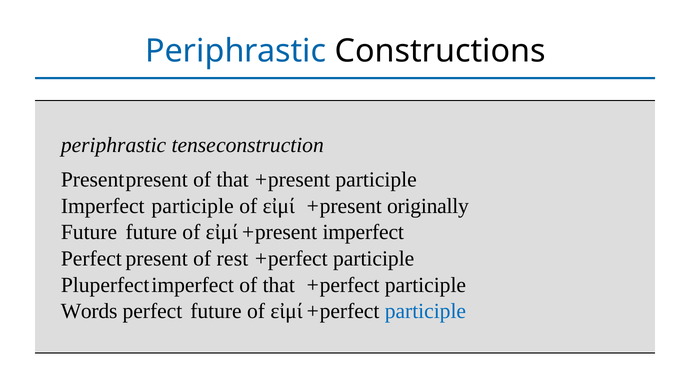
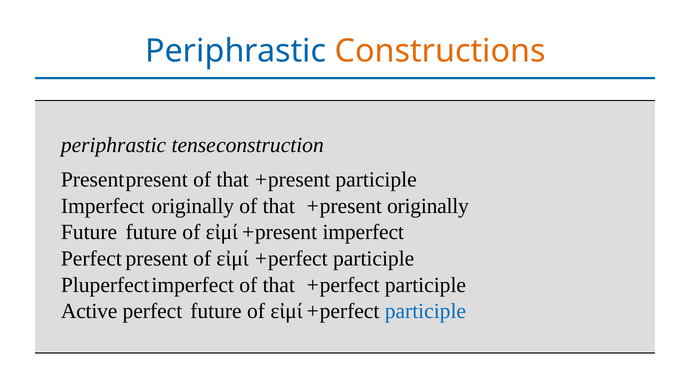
Constructions colour: black -> orange
Imperfect participle: participle -> originally
εἰμί at (279, 206): εἰμί -> that
rest: rest -> εἰμί
Words: Words -> Active
